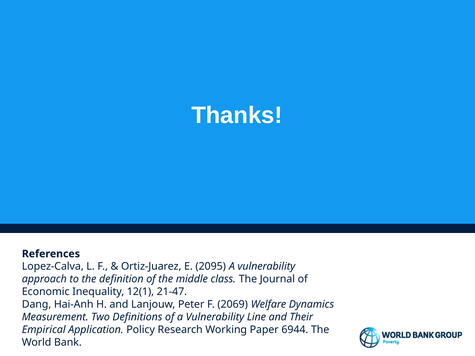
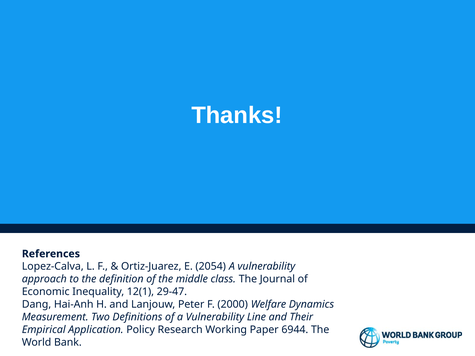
2095: 2095 -> 2054
21-47: 21-47 -> 29-47
2069: 2069 -> 2000
